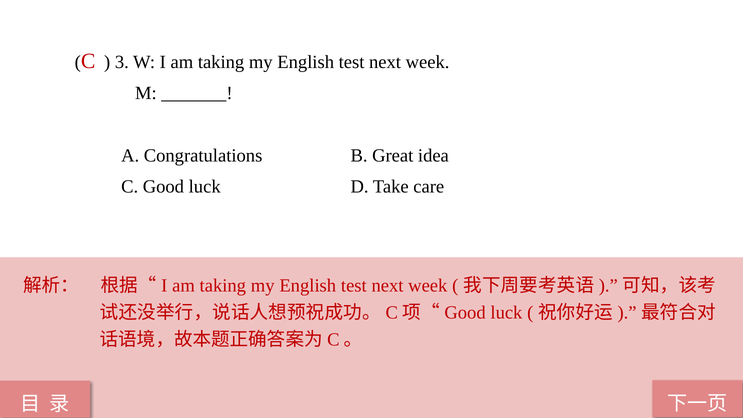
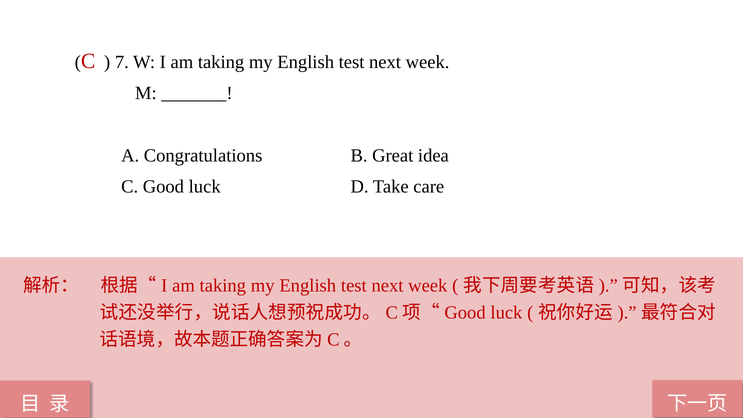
3: 3 -> 7
